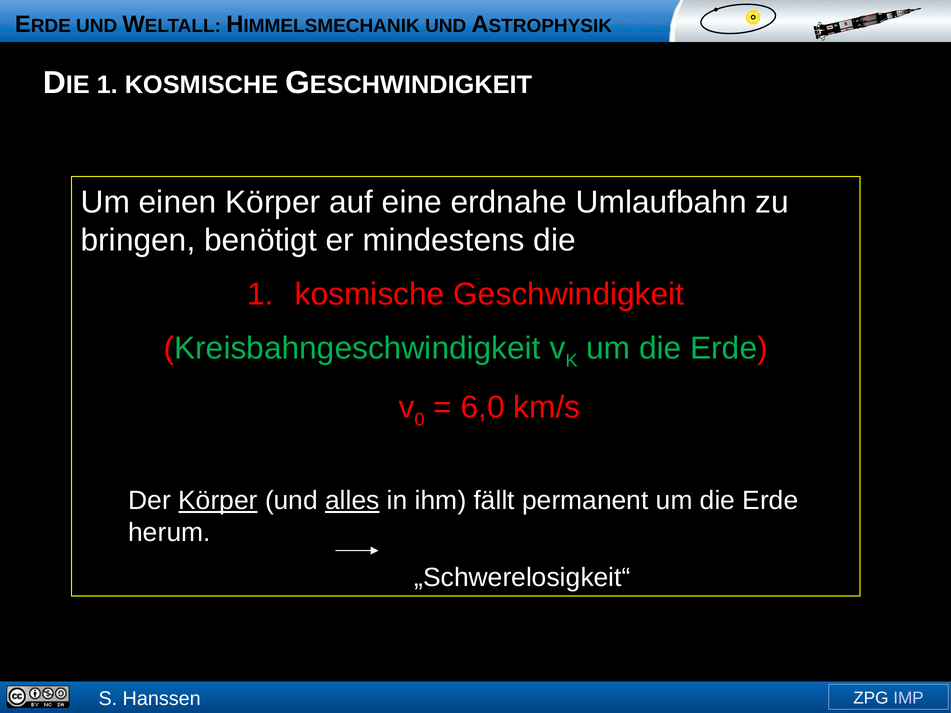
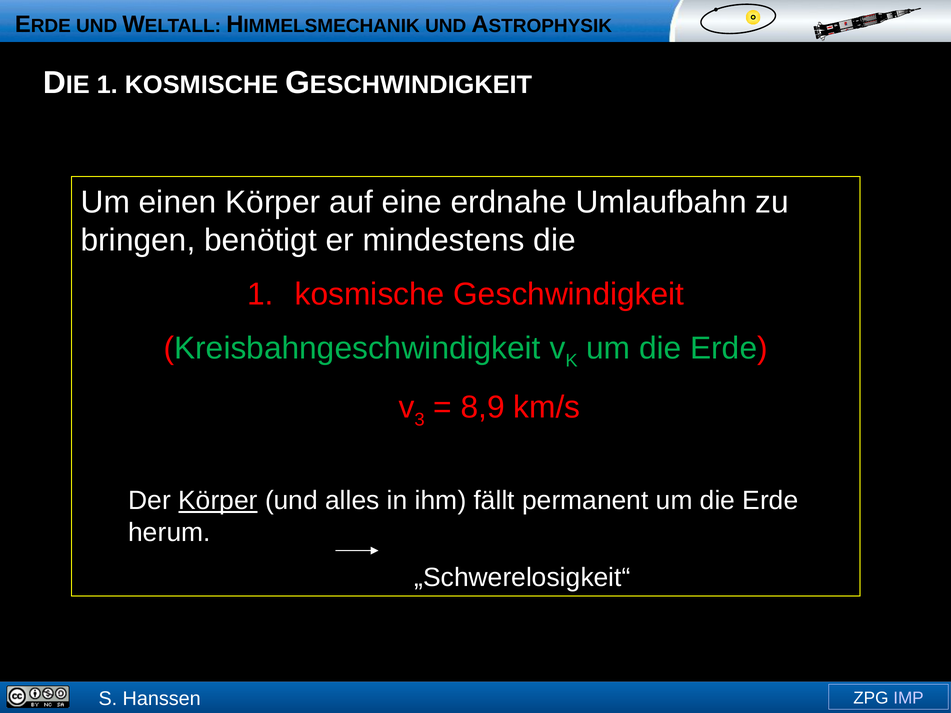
0: 0 -> 3
6,0: 6,0 -> 8,9
alles underline: present -> none
